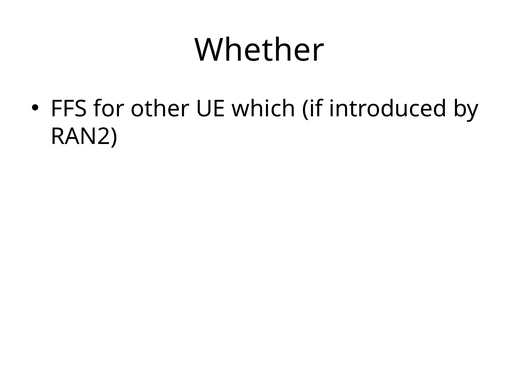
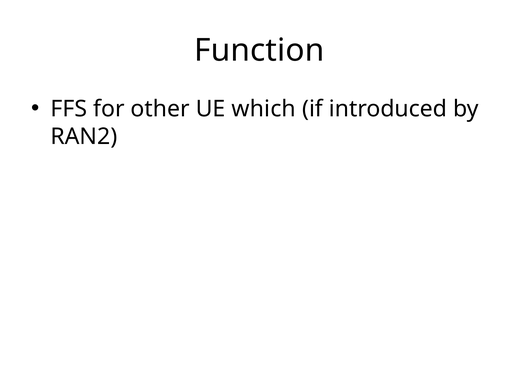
Whether: Whether -> Function
